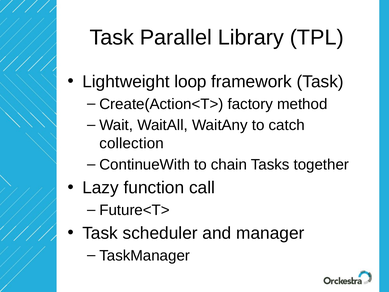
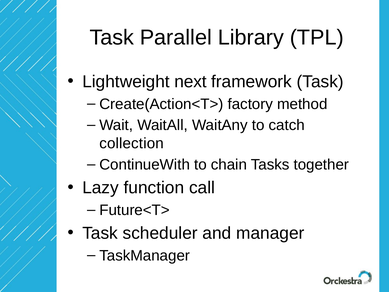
loop: loop -> next
